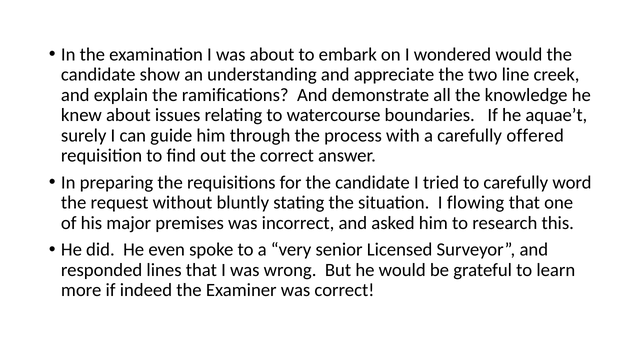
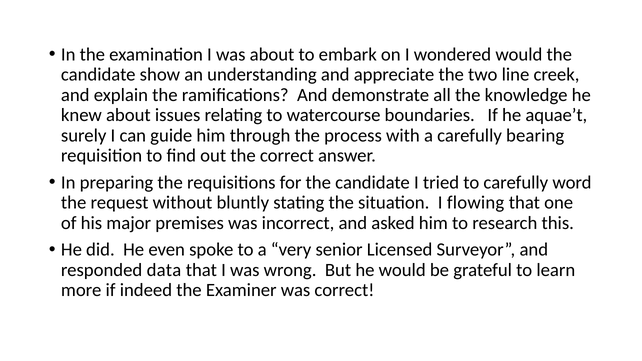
offered: offered -> bearing
lines: lines -> data
